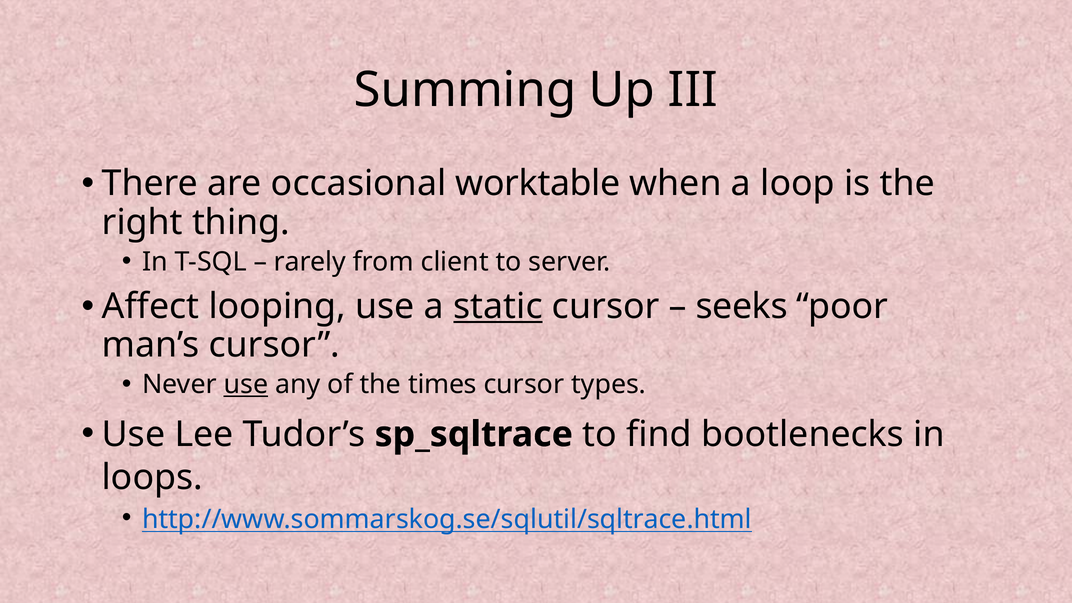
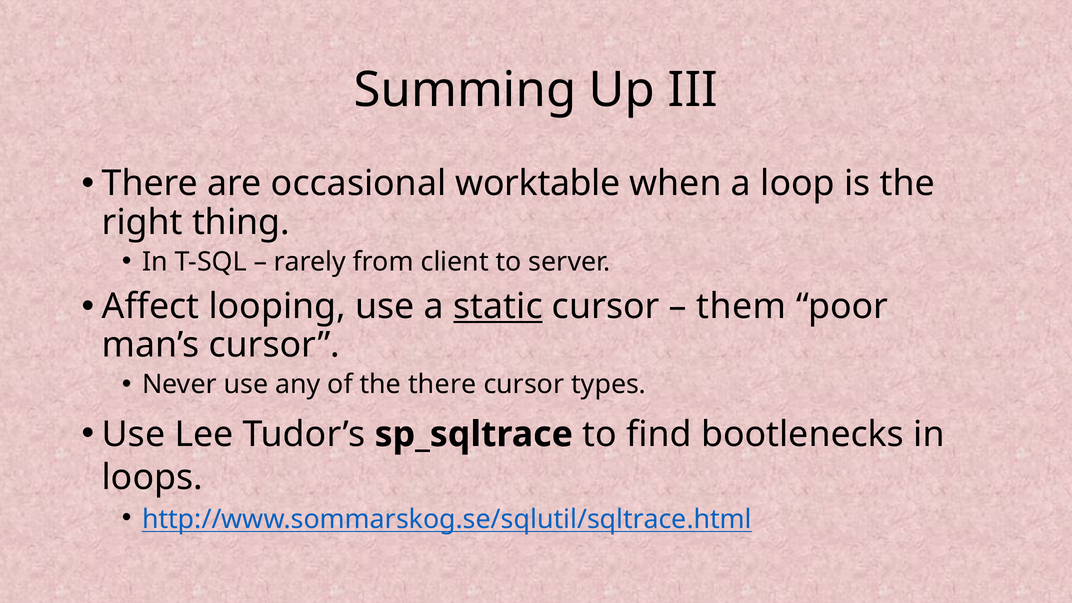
seeks: seeks -> them
use at (246, 385) underline: present -> none
the times: times -> there
